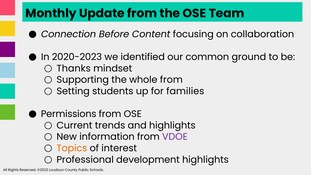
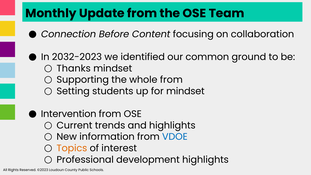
2020-2023: 2020-2023 -> 2032-2023
for families: families -> mindset
Permissions: Permissions -> Intervention
VDOE colour: purple -> blue
